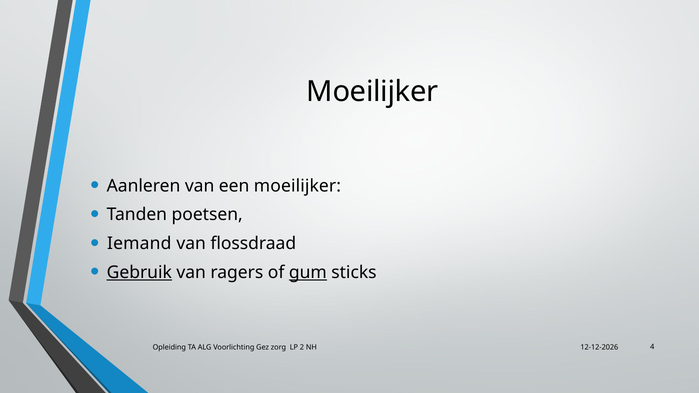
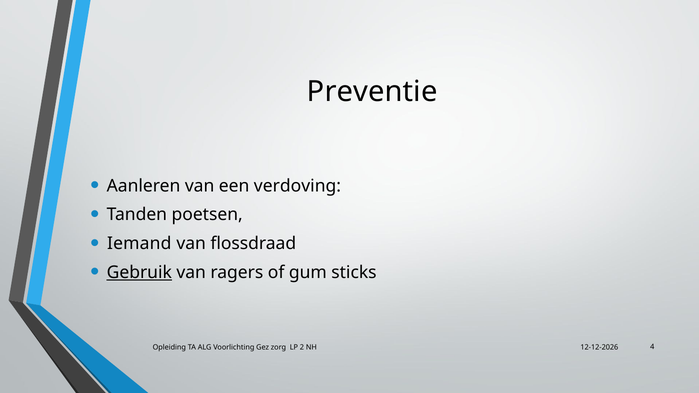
Moeilijker at (372, 92): Moeilijker -> Preventie
een moeilijker: moeilijker -> verdoving
gum underline: present -> none
